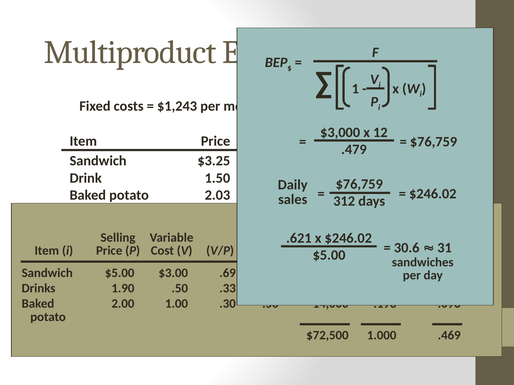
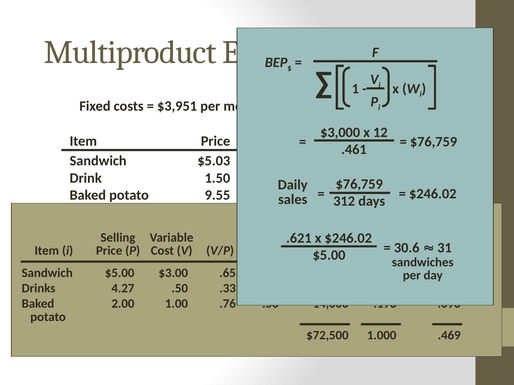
$1,243: $1,243 -> $3,951
.479: .479 -> .461
$3.25: $3.25 -> $5.03
2.03: 2.03 -> 9.55
.69: .69 -> .65
1.90: 1.90 -> 4.27
.30: .30 -> .76
